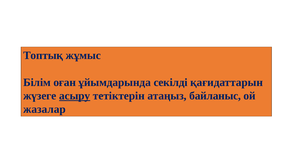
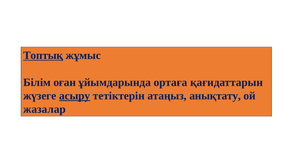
Топтық underline: none -> present
секілді: секілді -> ортаға
байланыс: байланыс -> анықтату
